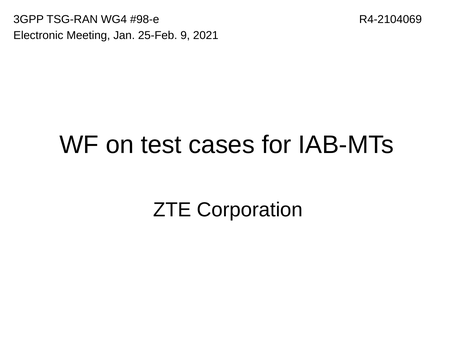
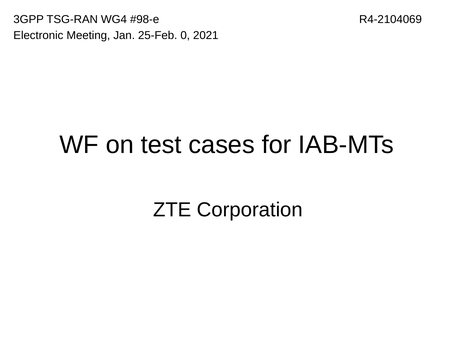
9: 9 -> 0
